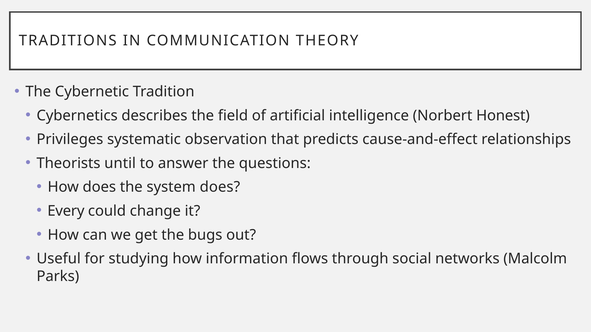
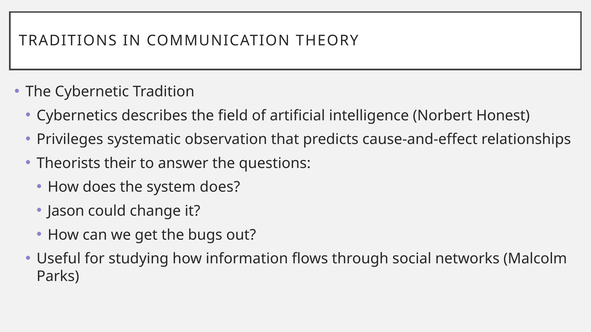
until: until -> their
Every: Every -> Jason
